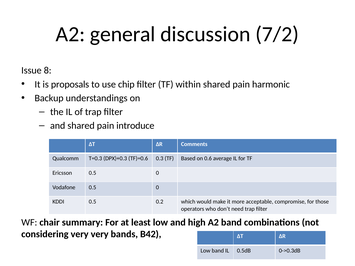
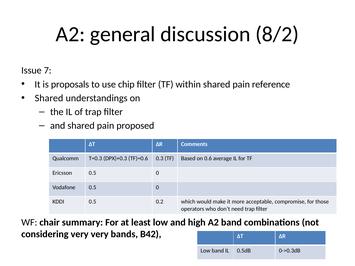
7/2: 7/2 -> 8/2
8: 8 -> 7
harmonic: harmonic -> reference
Backup at (49, 98): Backup -> Shared
introduce: introduce -> proposed
